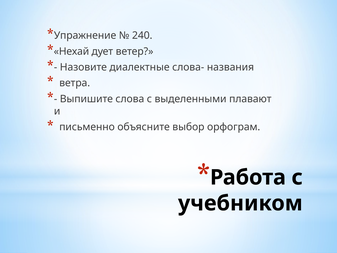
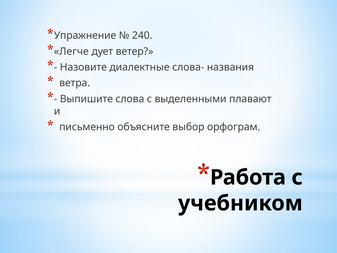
Нехай: Нехай -> Легче
